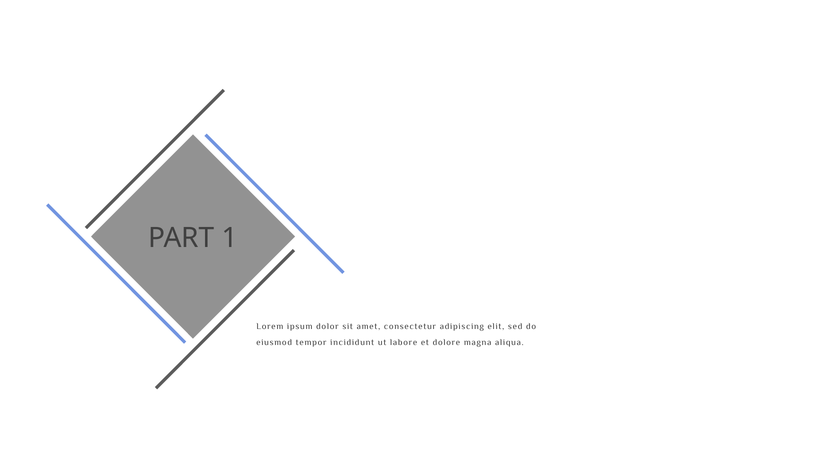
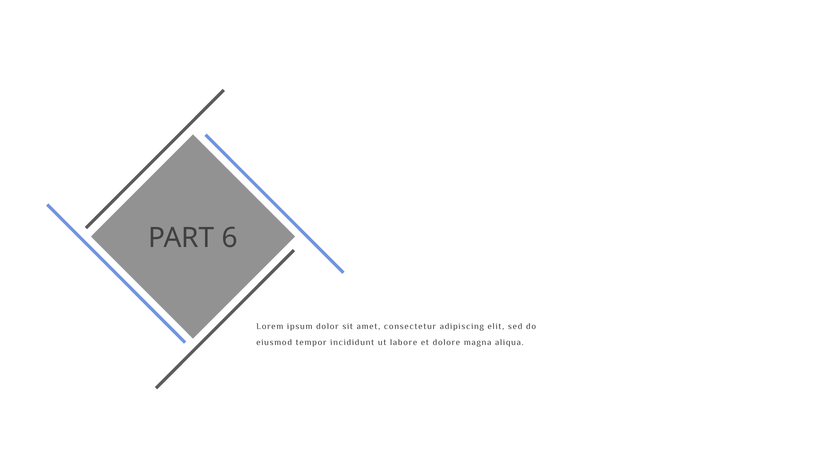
1: 1 -> 6
